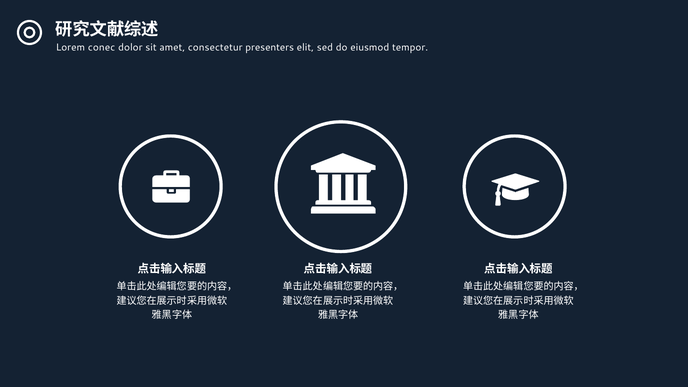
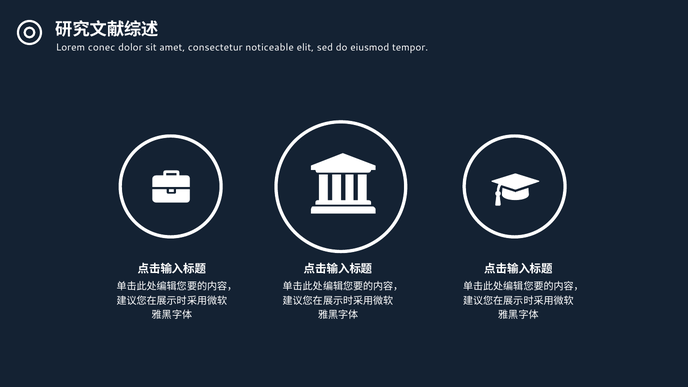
presenters: presenters -> noticeable
